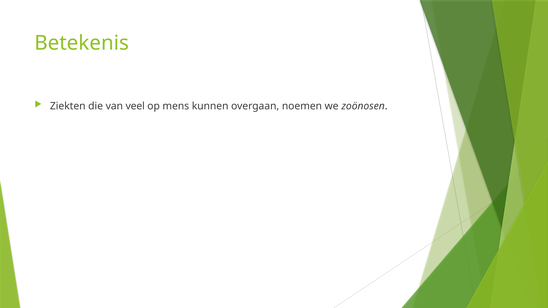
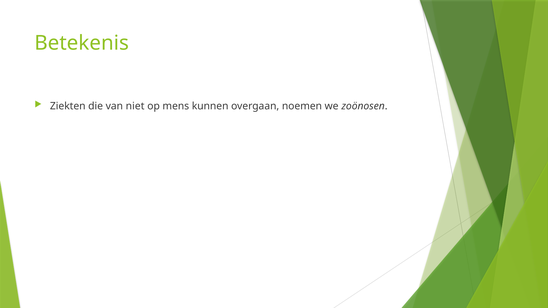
veel: veel -> niet
